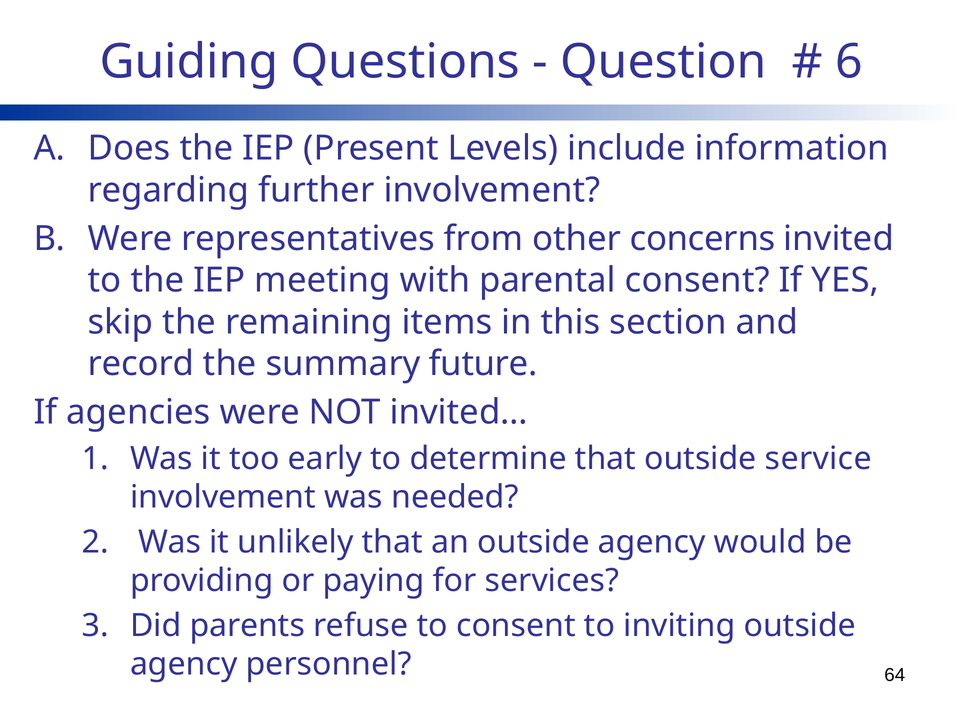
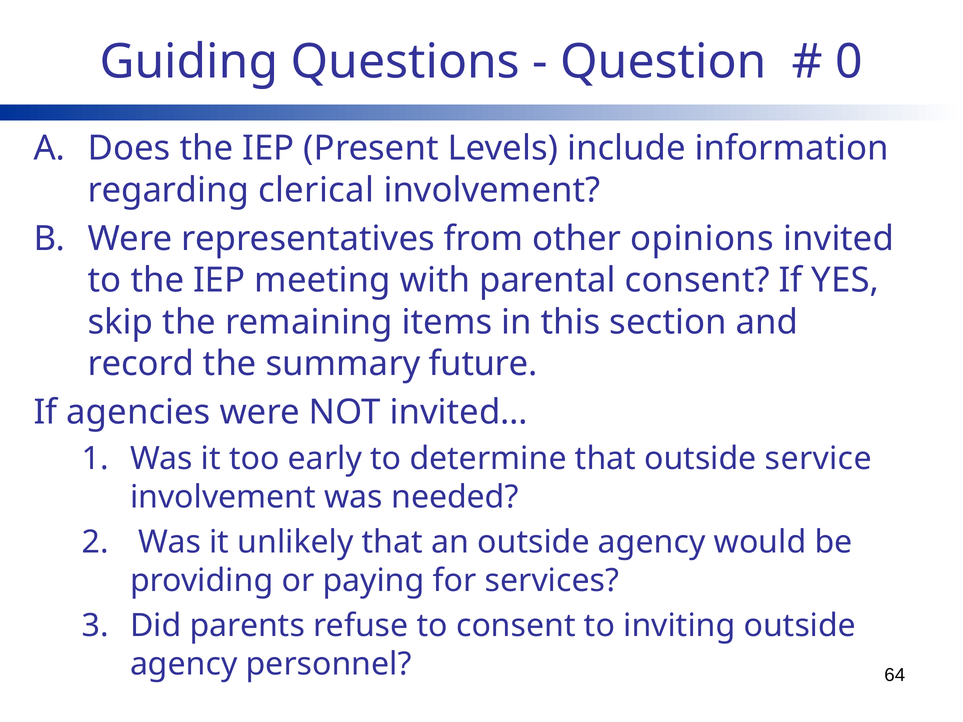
6: 6 -> 0
further: further -> clerical
concerns: concerns -> opinions
